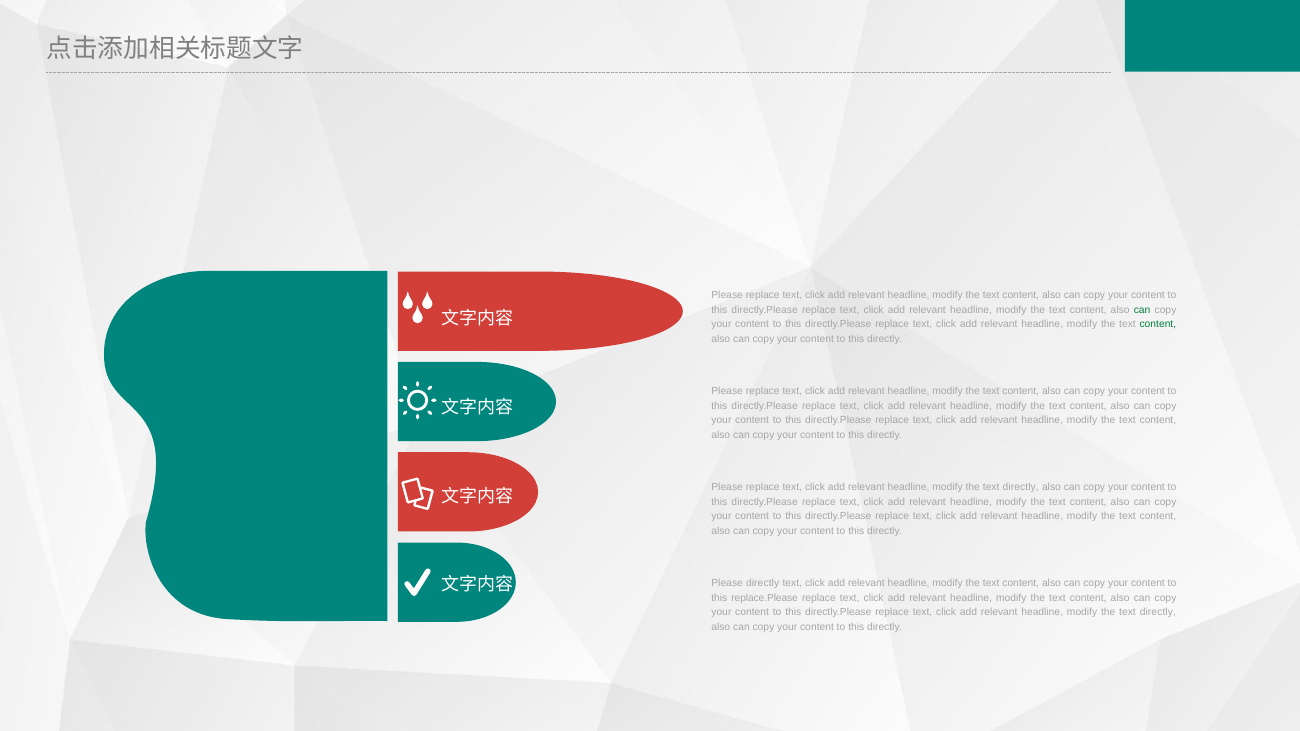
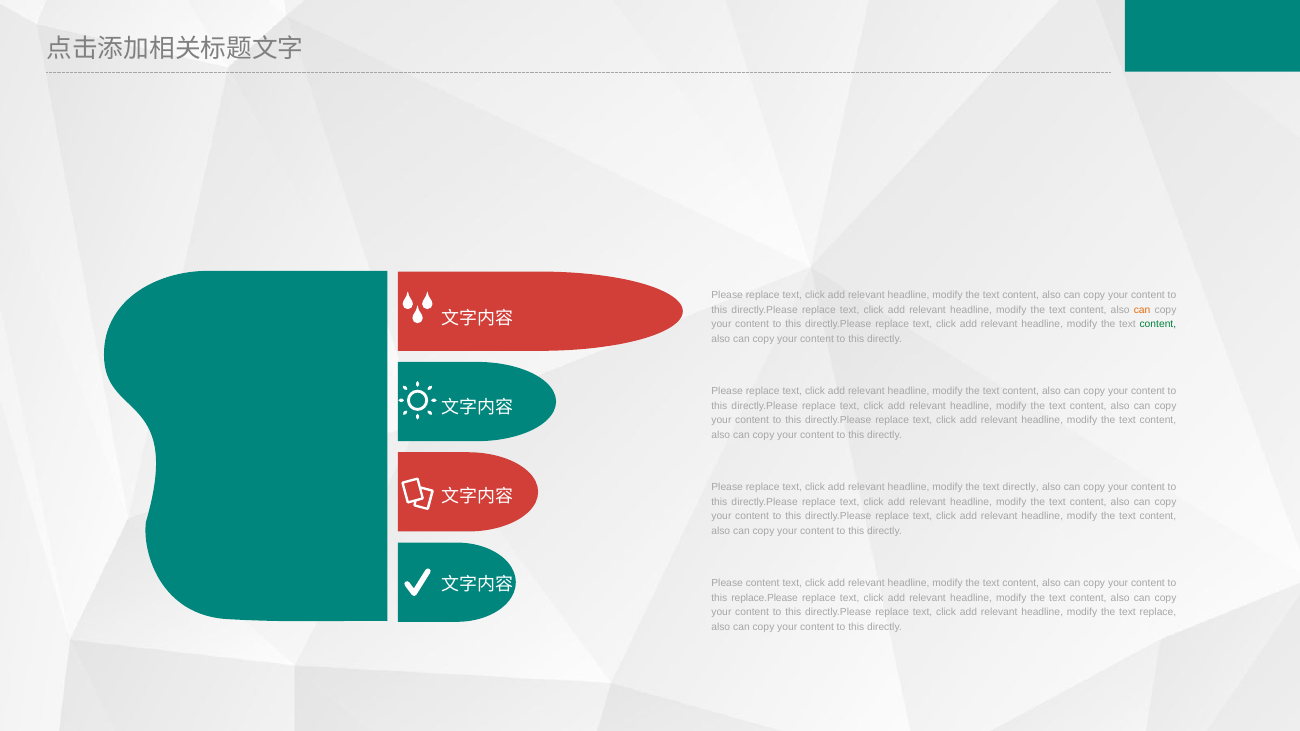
can at (1142, 310) colour: green -> orange
Please directly: directly -> content
directly at (1158, 613): directly -> replace
